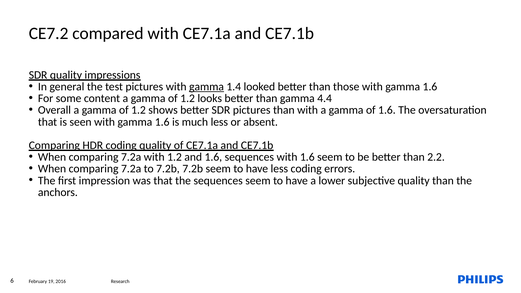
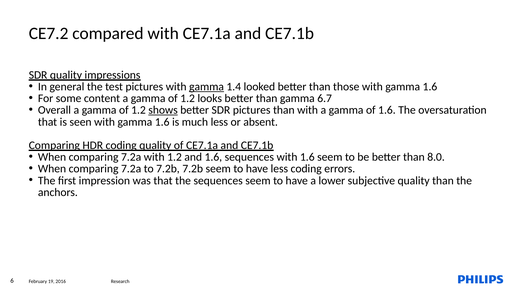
4.4: 4.4 -> 6.7
shows underline: none -> present
2.2: 2.2 -> 8.0
